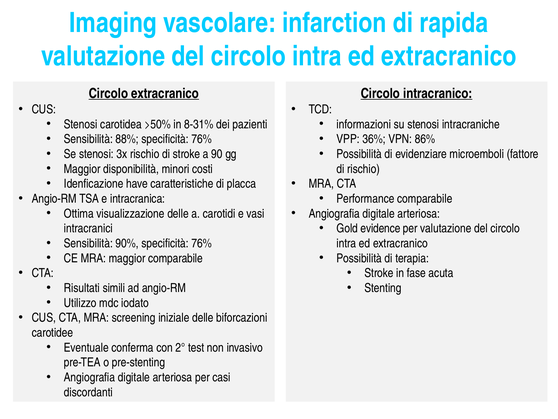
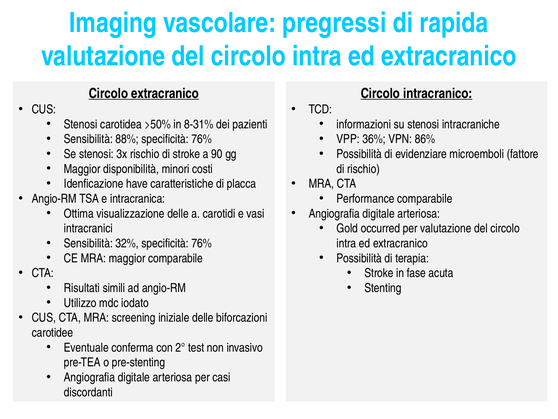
infarction: infarction -> pregressi
evidence: evidence -> occurred
90%: 90% -> 32%
